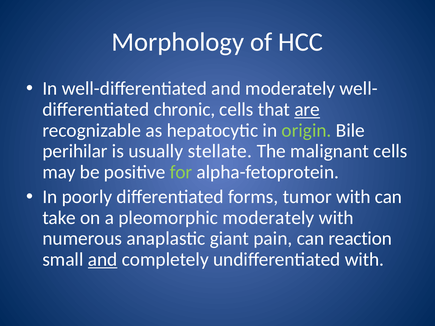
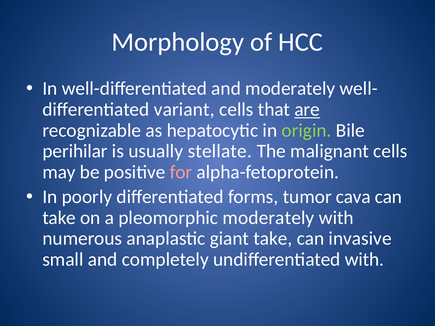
chronic: chronic -> variant
for colour: light green -> pink
tumor with: with -> cava
giant pain: pain -> take
reaction: reaction -> invasive
and at (103, 260) underline: present -> none
